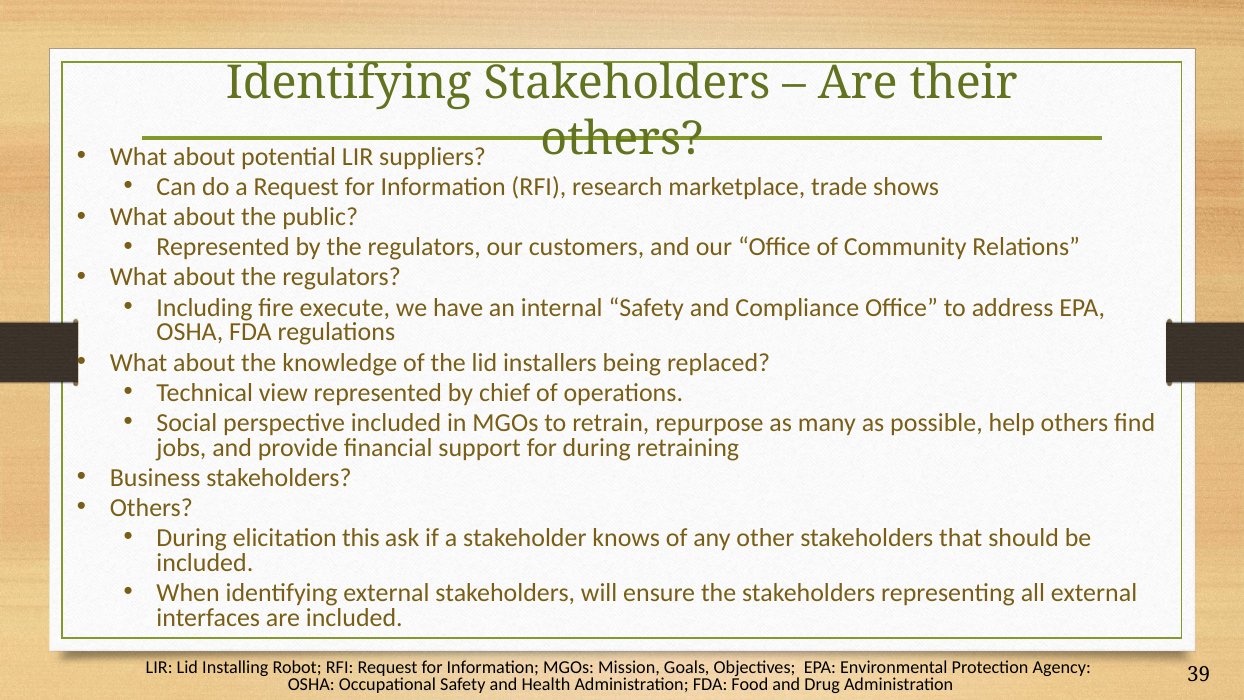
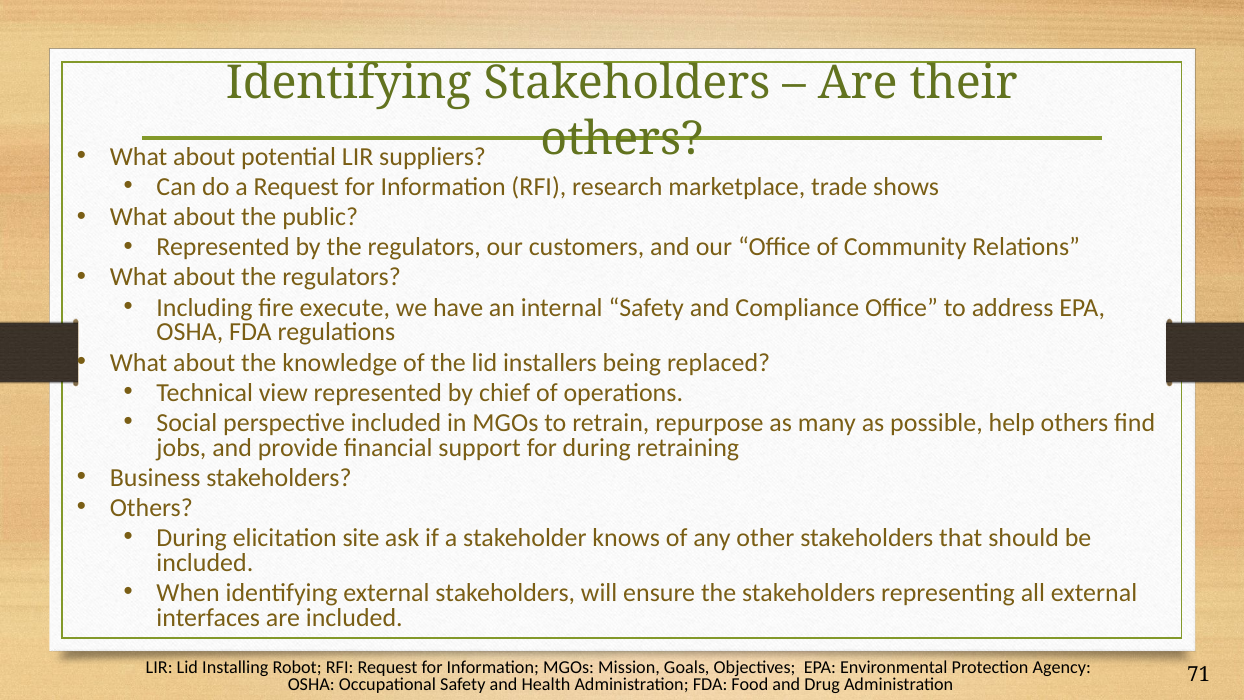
this: this -> site
39: 39 -> 71
